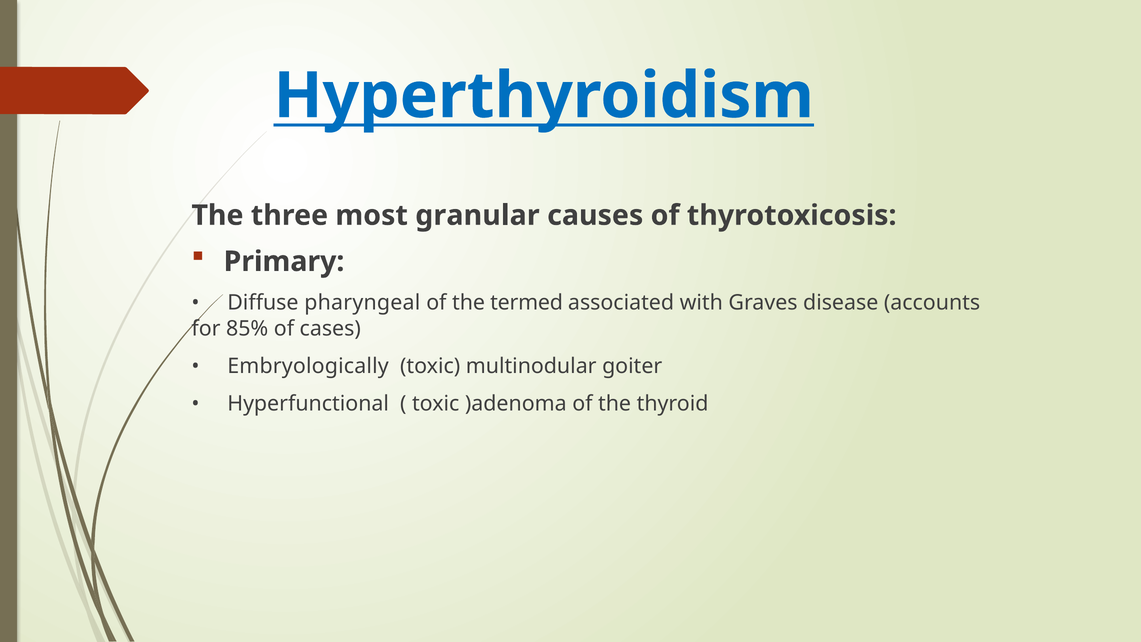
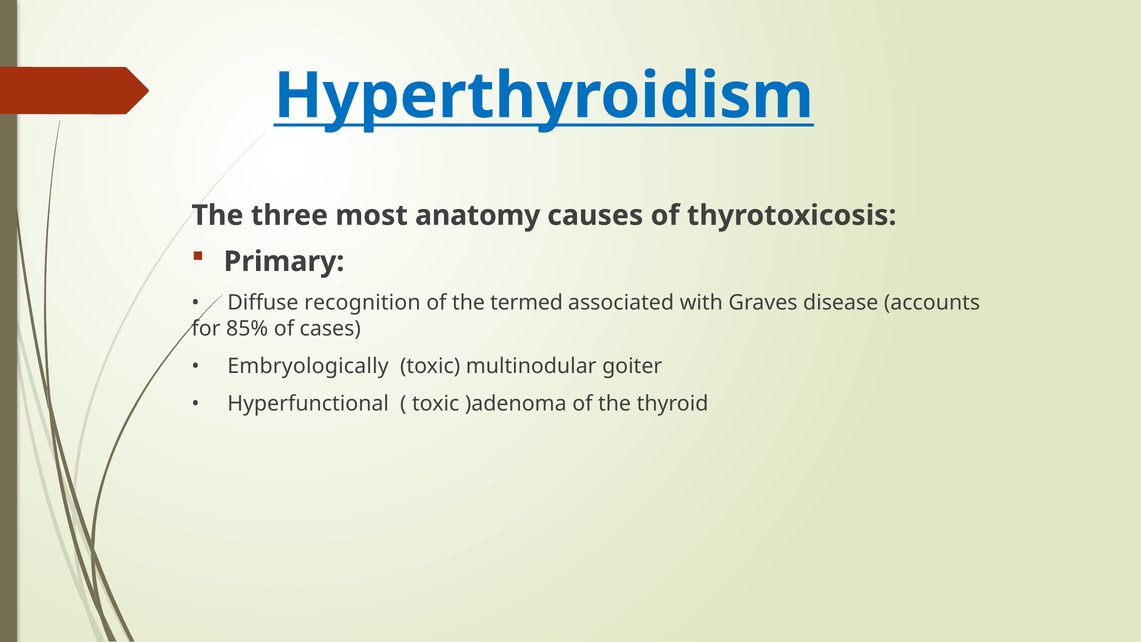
granular: granular -> anatomy
pharyngeal: pharyngeal -> recognition
